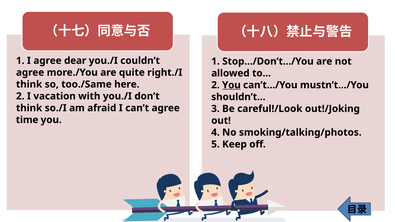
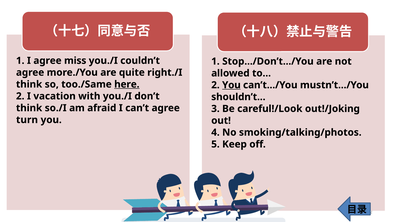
dear: dear -> miss
here underline: none -> present
time: time -> turn
